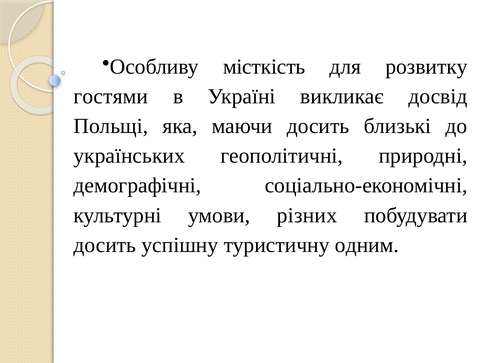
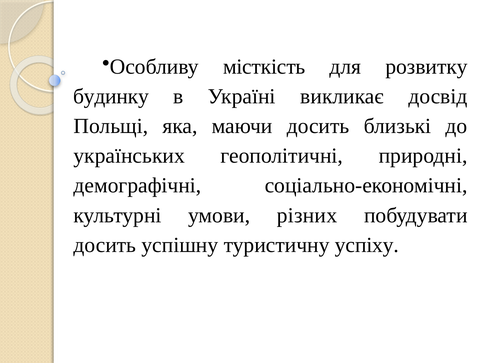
гостями: гостями -> будинку
одним: одним -> успіху
